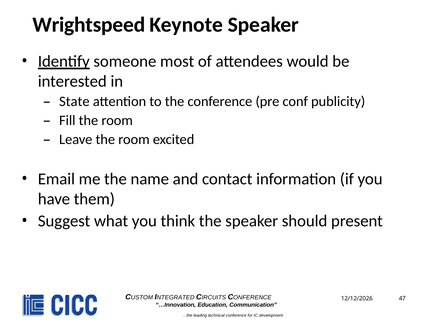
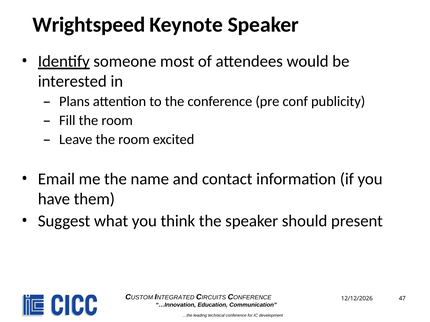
State: State -> Plans
